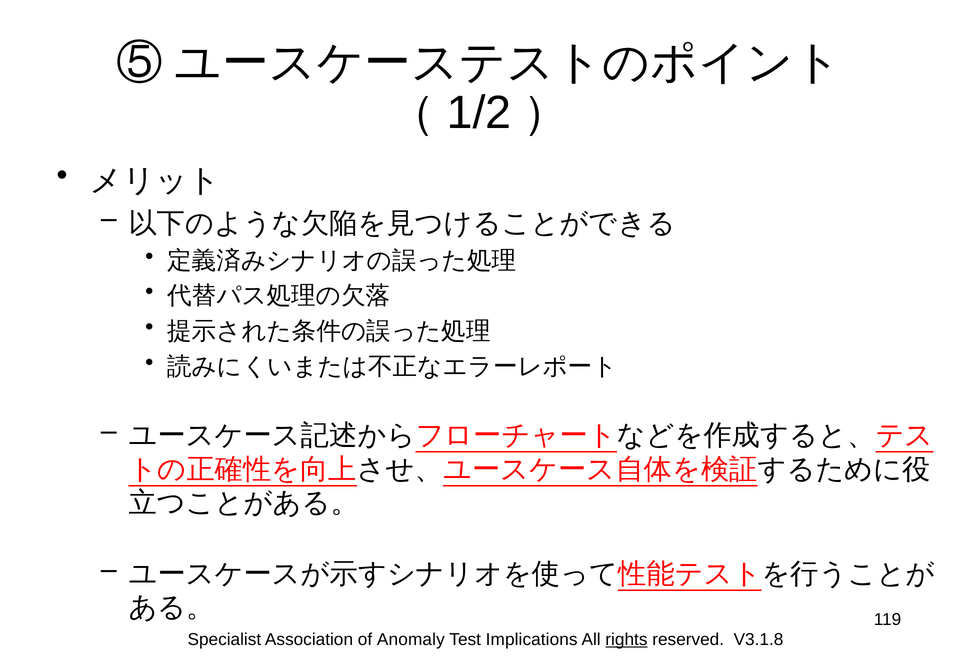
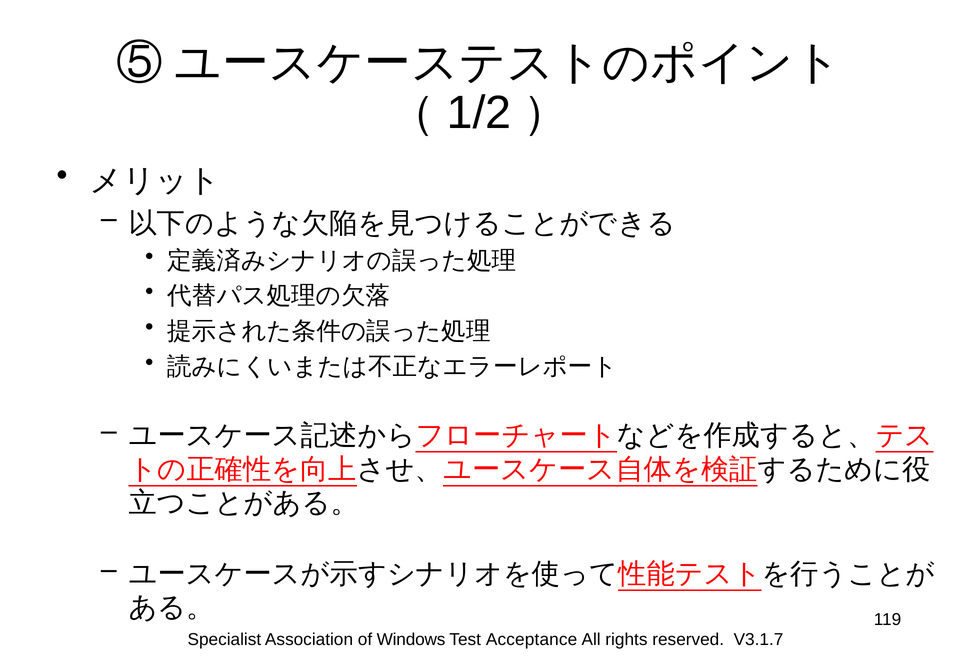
Anomaly: Anomaly -> Windows
Implications: Implications -> Acceptance
rights underline: present -> none
V3.1.8: V3.1.8 -> V3.1.7
